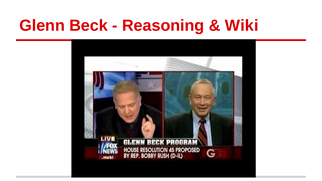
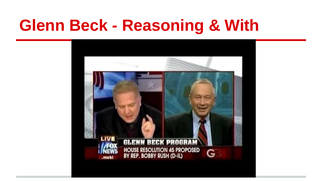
Wiki: Wiki -> With
